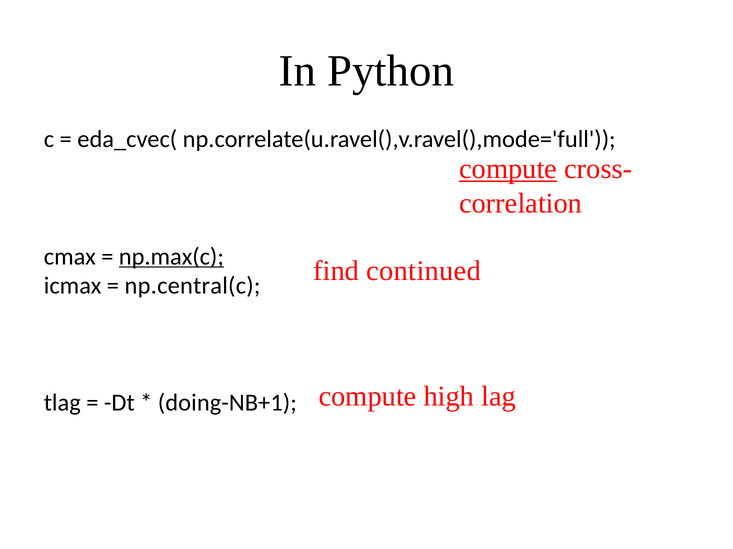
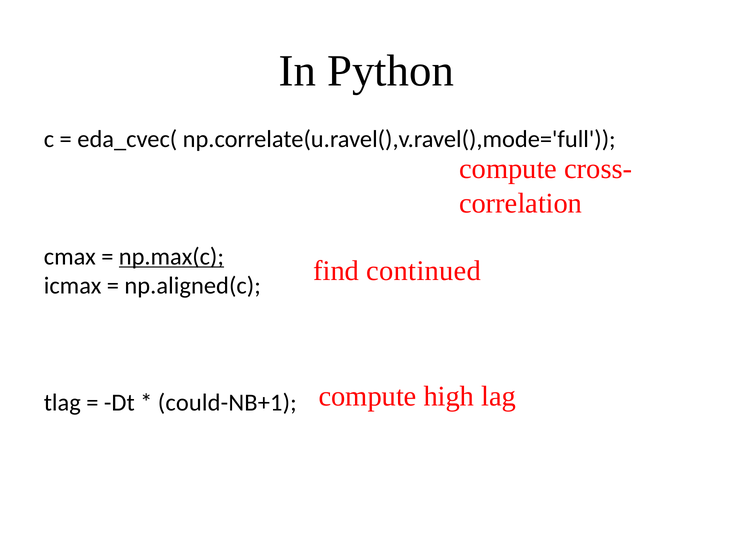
compute at (508, 169) underline: present -> none
np.central(c: np.central(c -> np.aligned(c
doing-NB+1: doing-NB+1 -> could-NB+1
